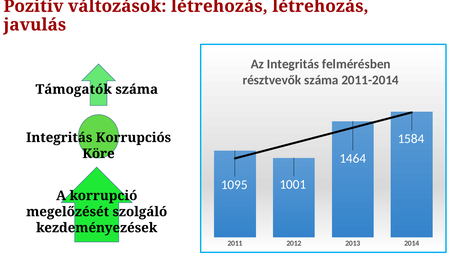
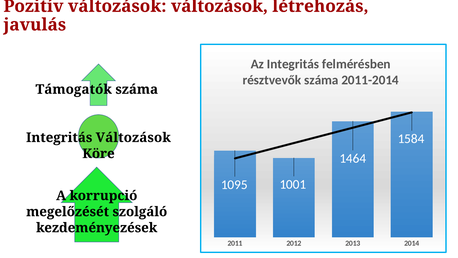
változások létrehozás: létrehozás -> változások
Integritás Korrupciós: Korrupciós -> Változások
